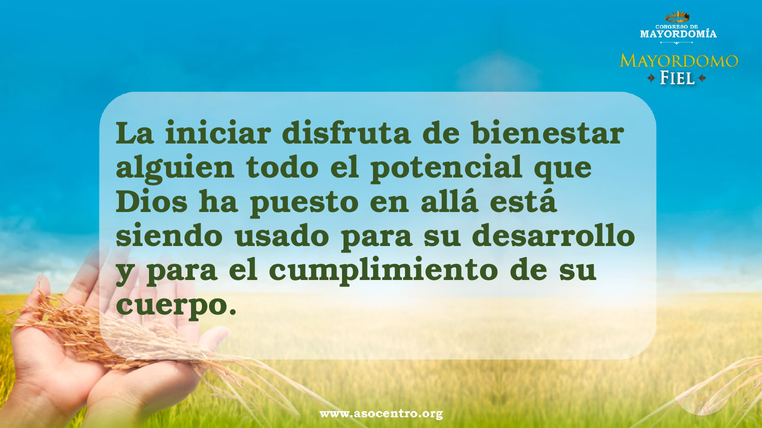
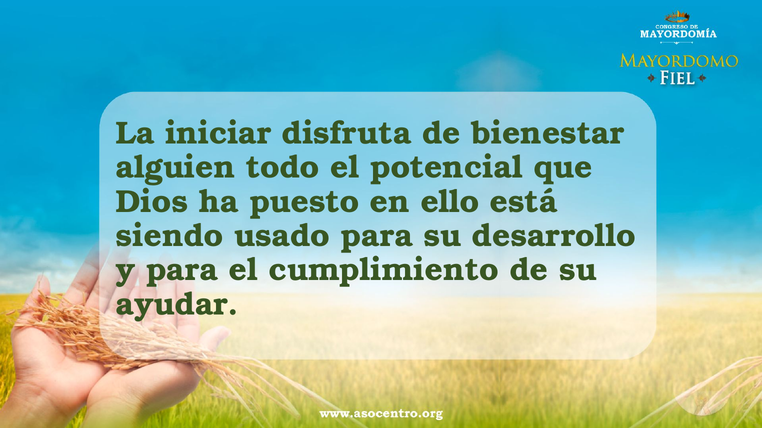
allá: allá -> ello
cuerpo: cuerpo -> ayudar
